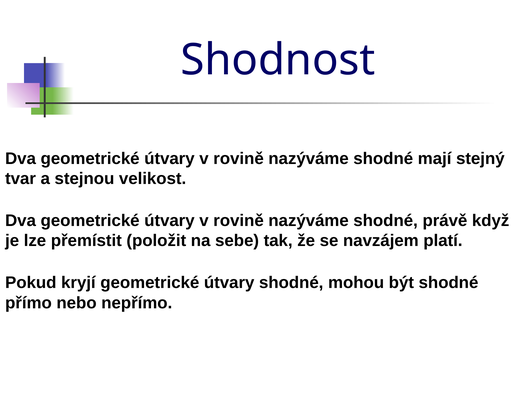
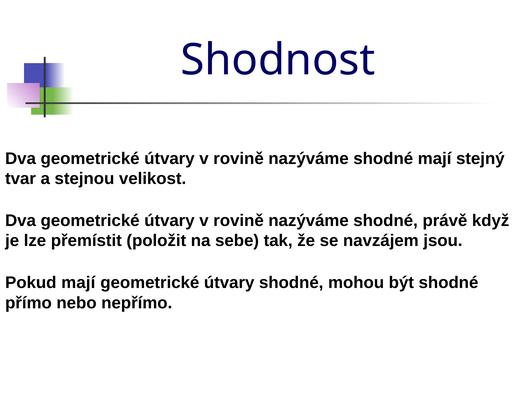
platí: platí -> jsou
Pokud kryjí: kryjí -> mají
